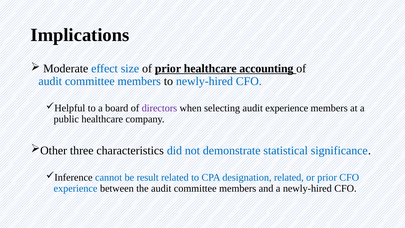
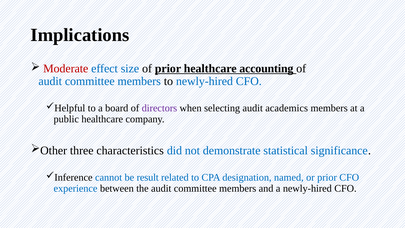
Moderate colour: black -> red
audit experience: experience -> academics
designation related: related -> named
